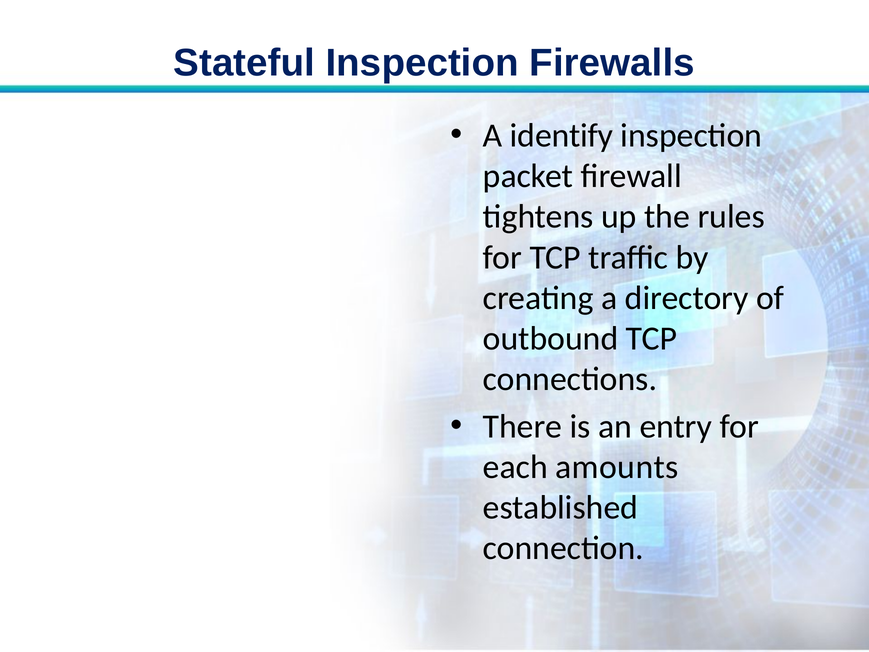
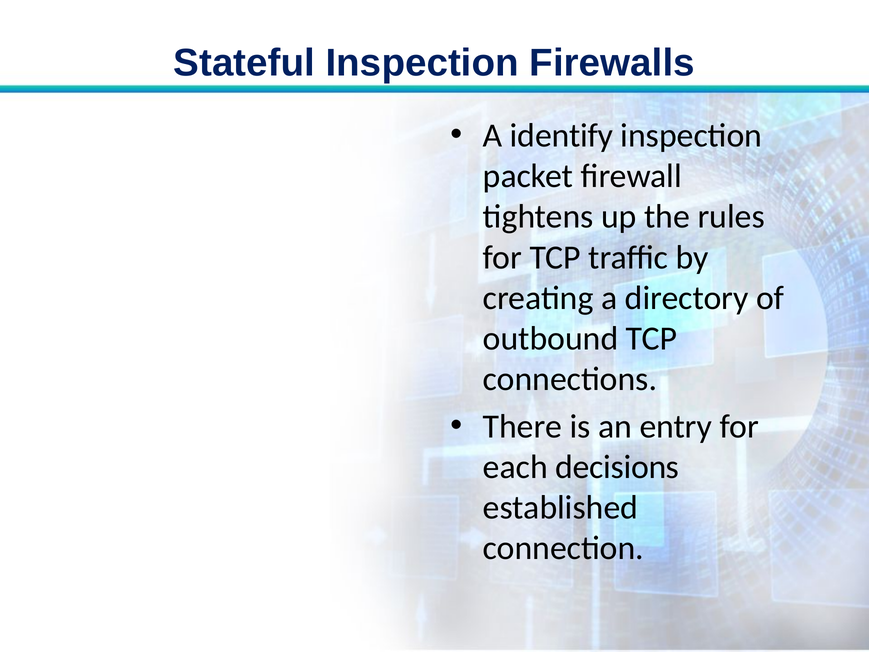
amounts: amounts -> decisions
